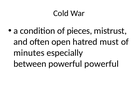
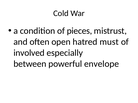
minutes: minutes -> involved
powerful powerful: powerful -> envelope
